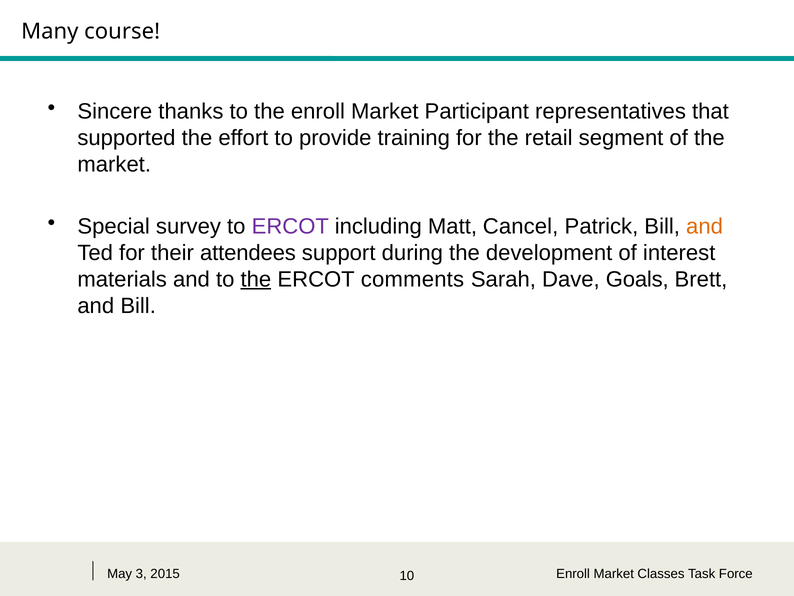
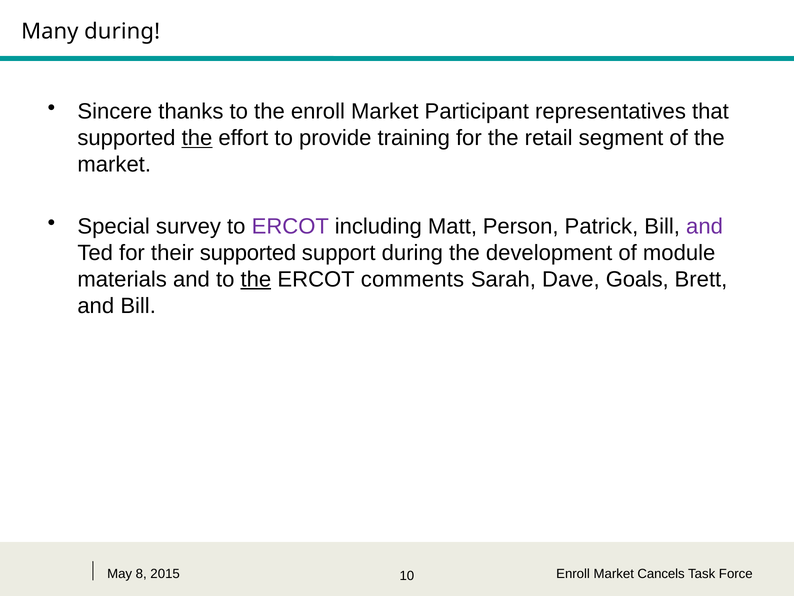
Many course: course -> during
the at (197, 138) underline: none -> present
Cancel: Cancel -> Person
and at (705, 226) colour: orange -> purple
their attendees: attendees -> supported
interest: interest -> module
3: 3 -> 8
Classes: Classes -> Cancels
